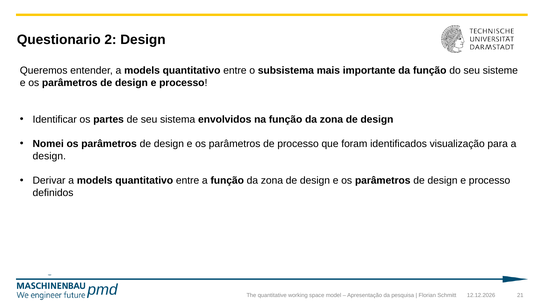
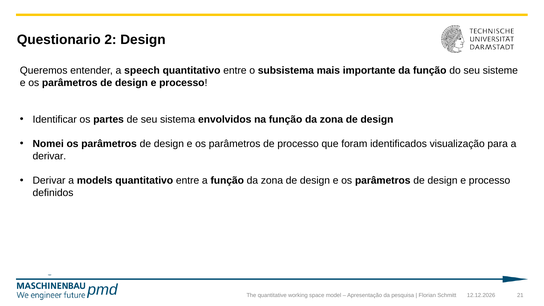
entender a models: models -> speech
design at (49, 156): design -> derivar
